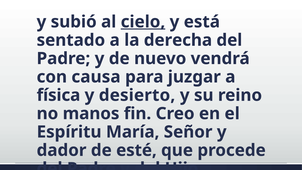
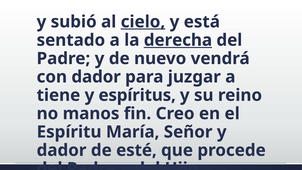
derecha underline: none -> present
con causa: causa -> dador
física: física -> tiene
desierto: desierto -> espíritus
